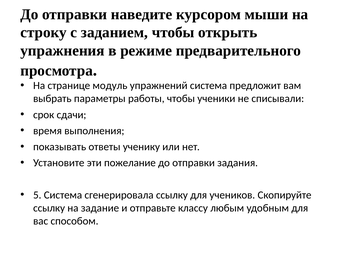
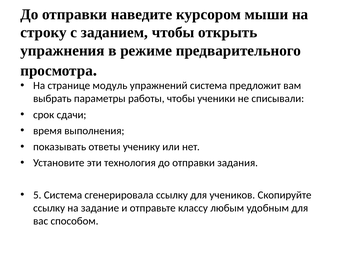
пожелание: пожелание -> технология
